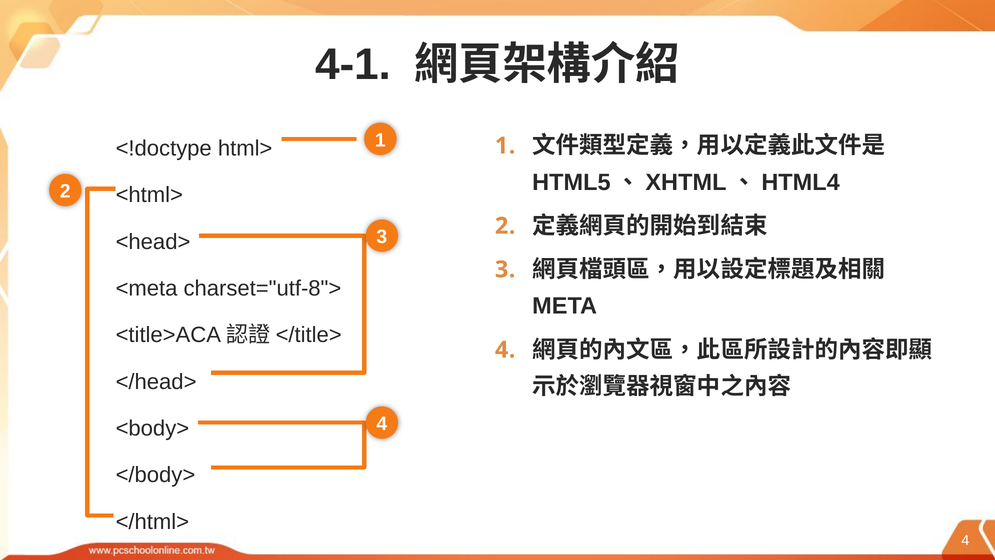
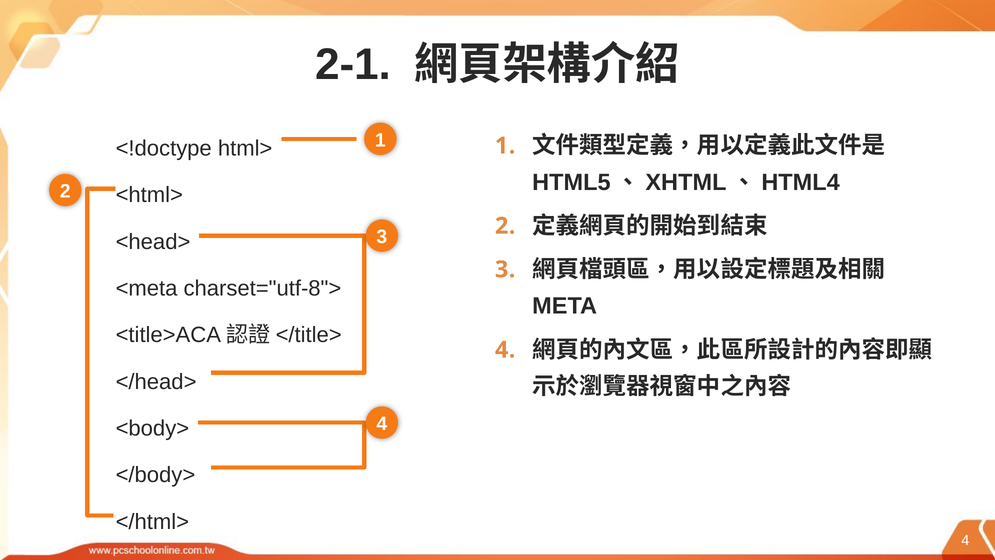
4-1: 4-1 -> 2-1
